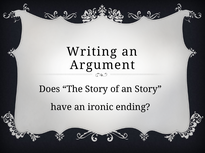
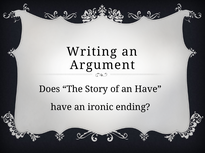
an Story: Story -> Have
